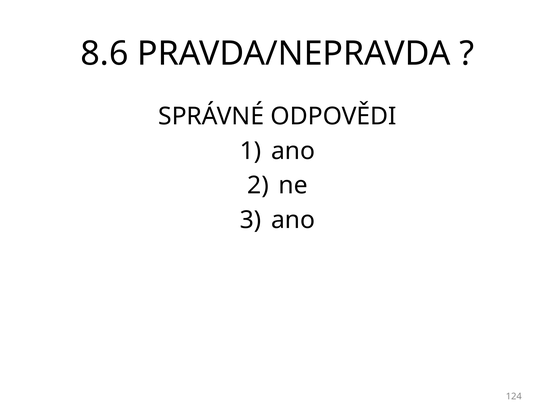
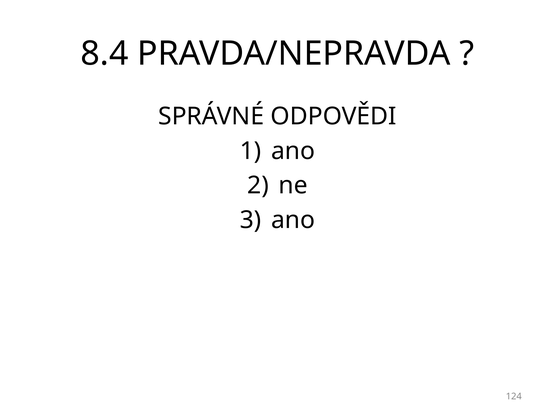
8.6: 8.6 -> 8.4
